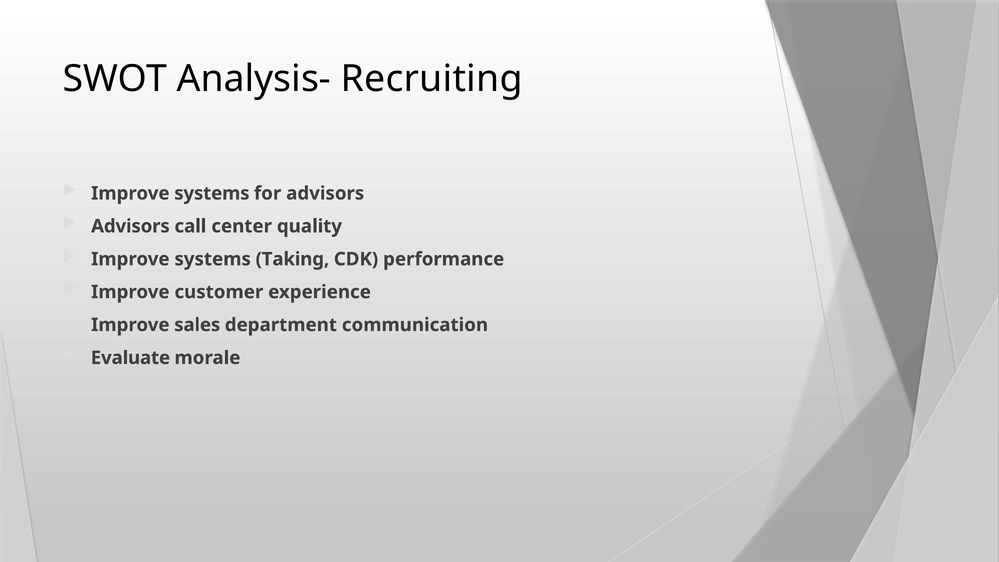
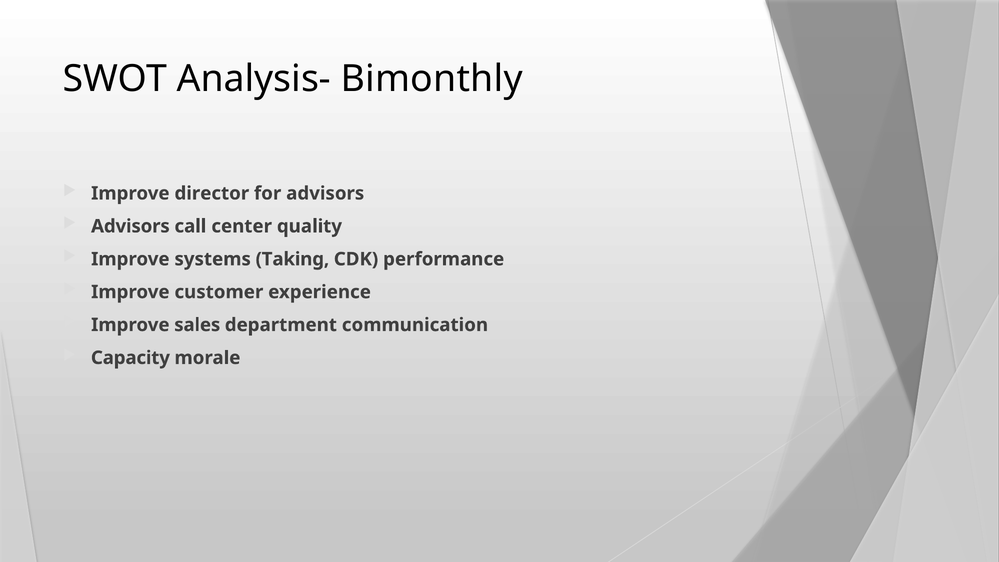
Recruiting: Recruiting -> Bimonthly
systems at (212, 193): systems -> director
Evaluate: Evaluate -> Capacity
